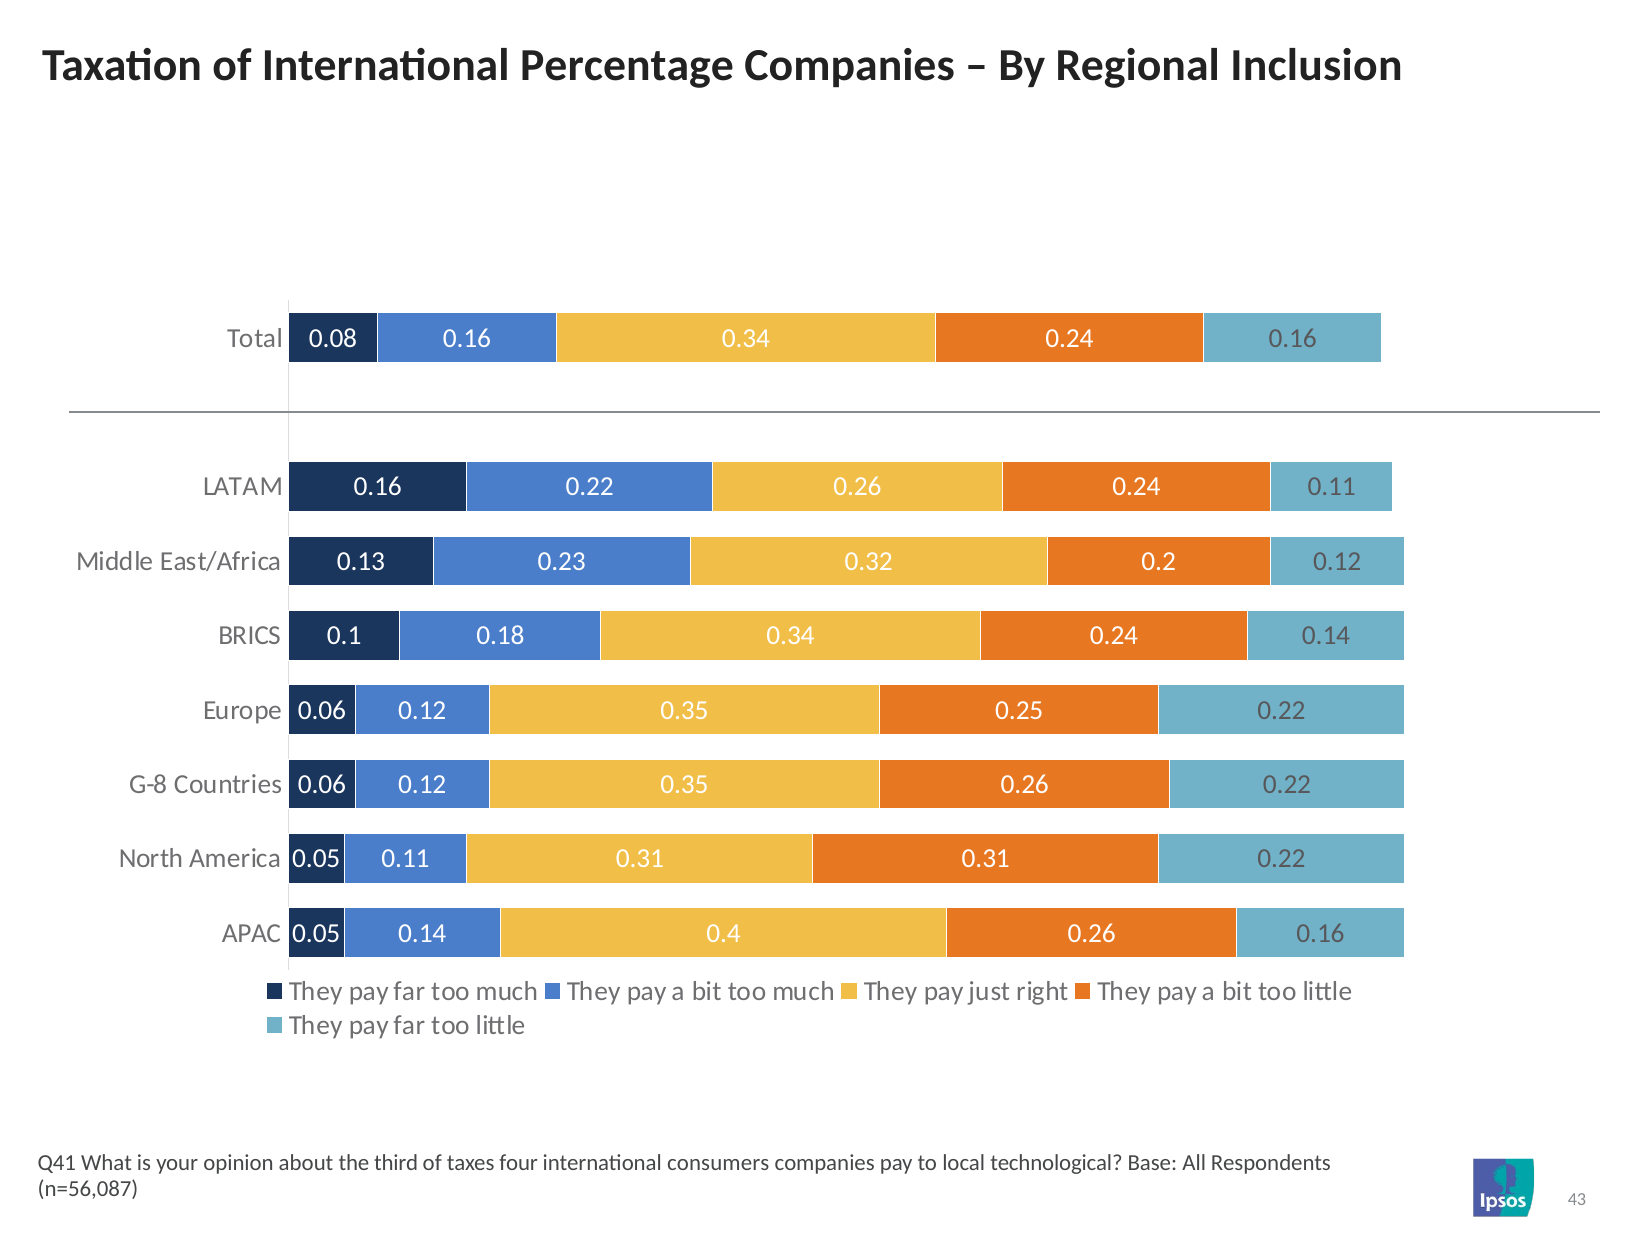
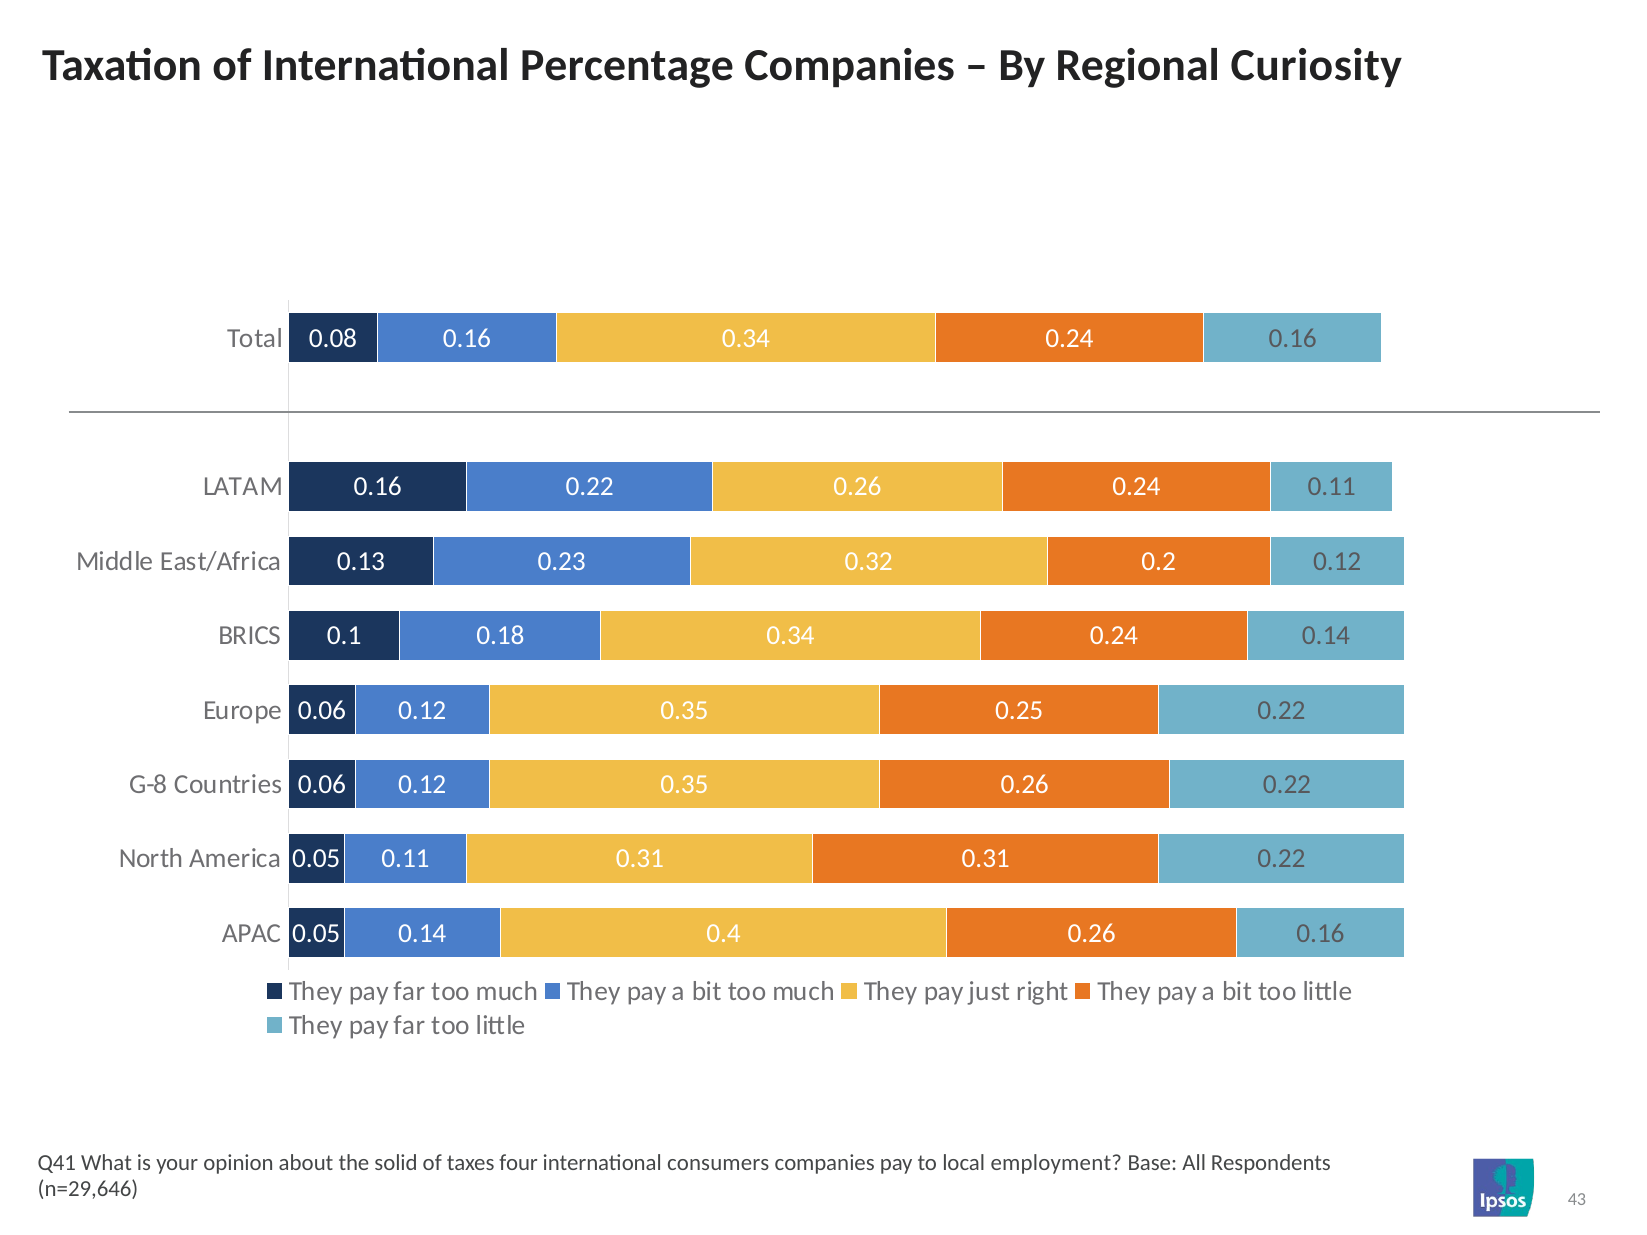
Inclusion: Inclusion -> Curiosity
third: third -> solid
technological: technological -> employment
n=56,087: n=56,087 -> n=29,646
